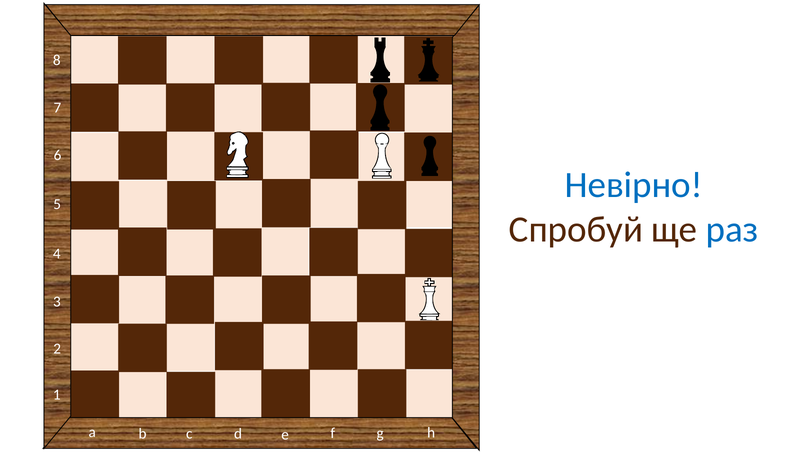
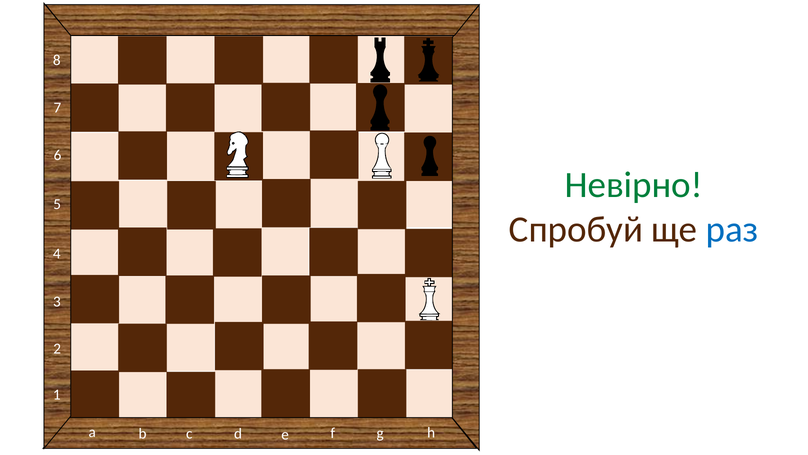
Невірно colour: blue -> green
